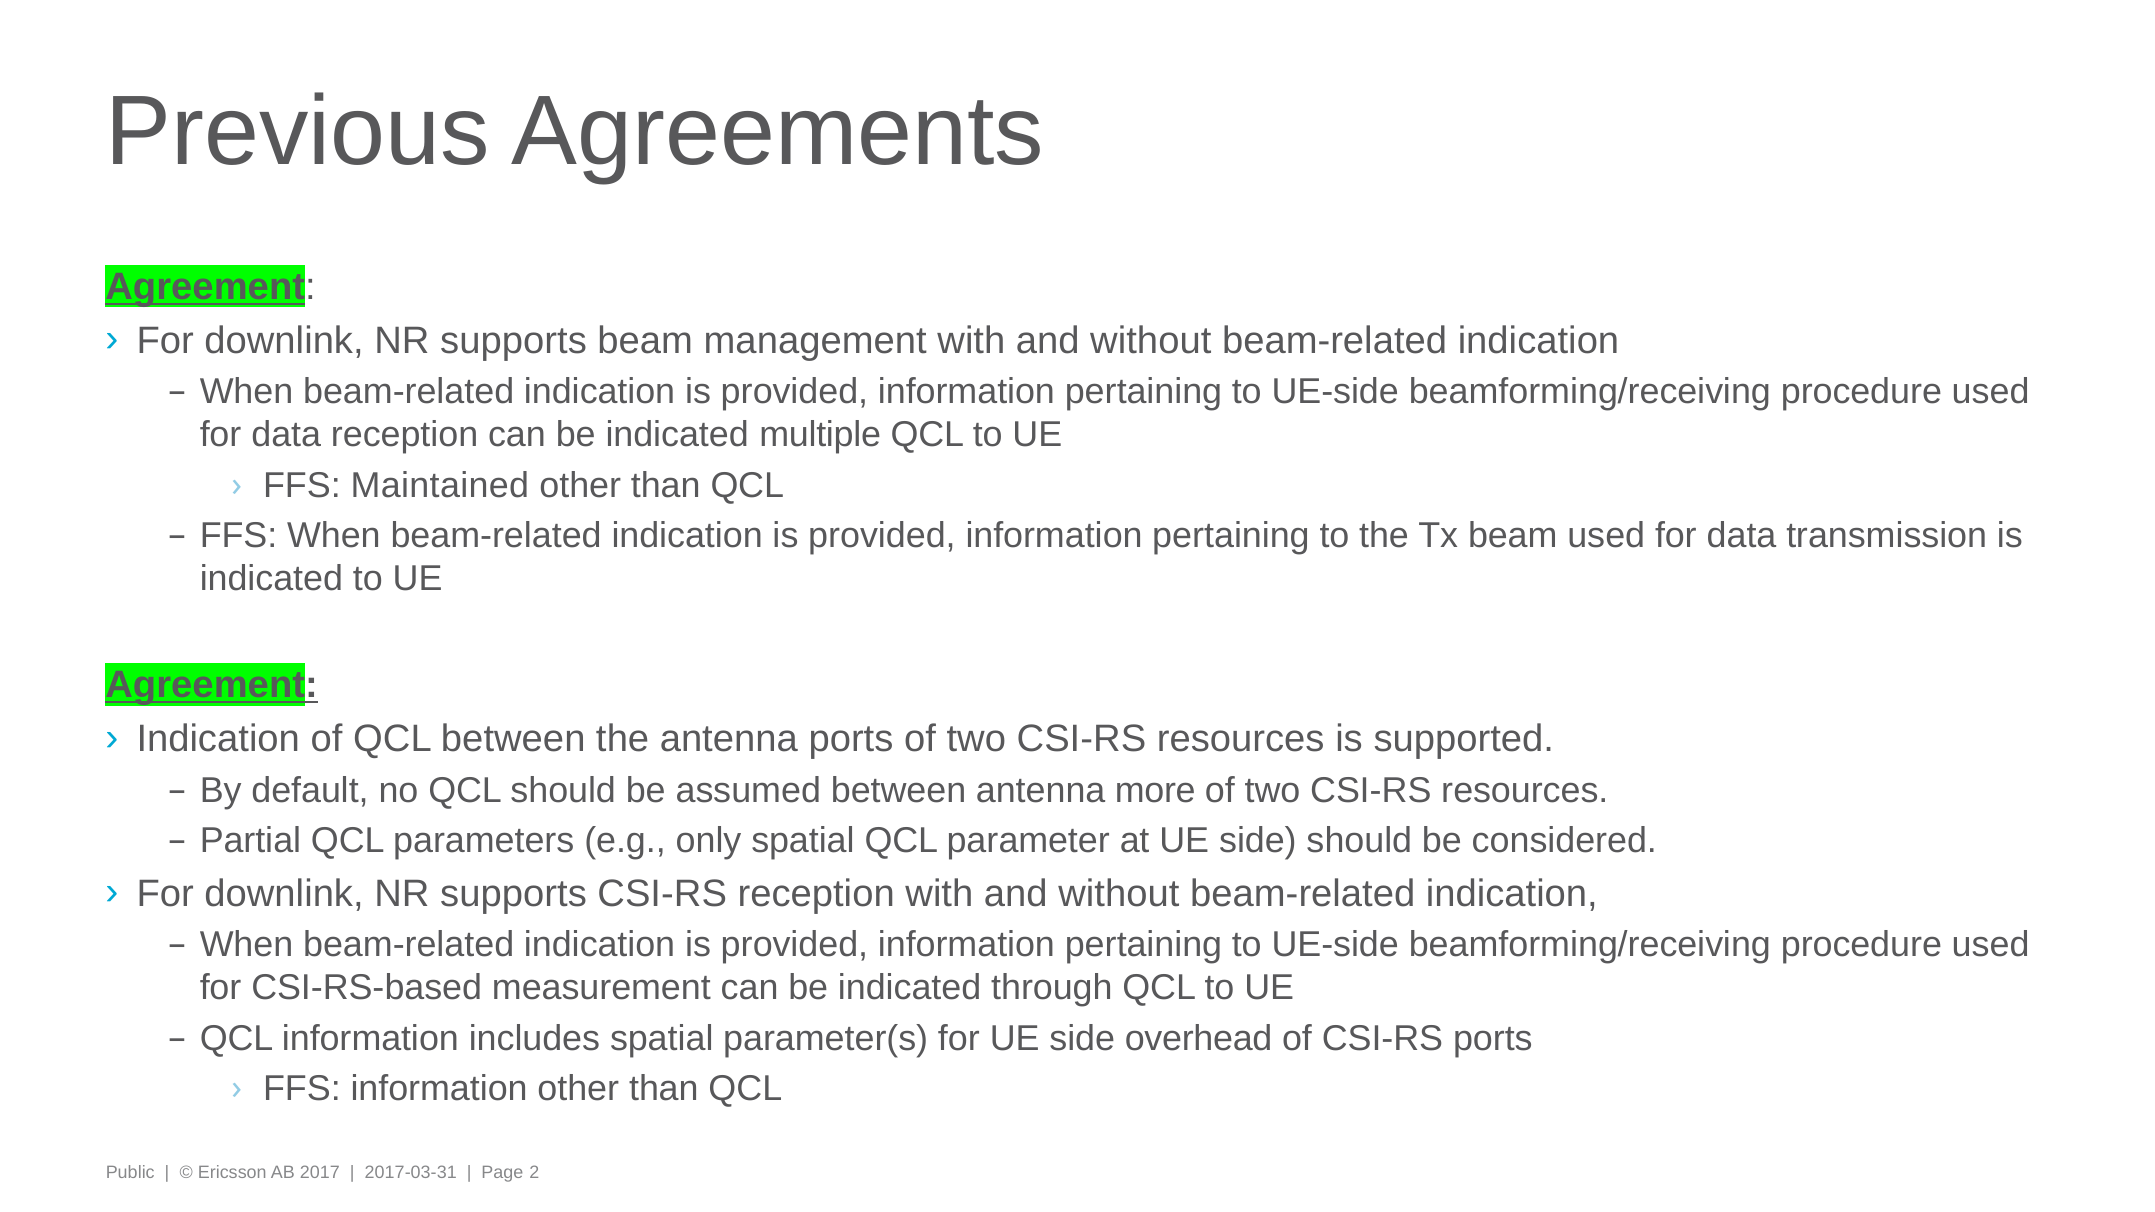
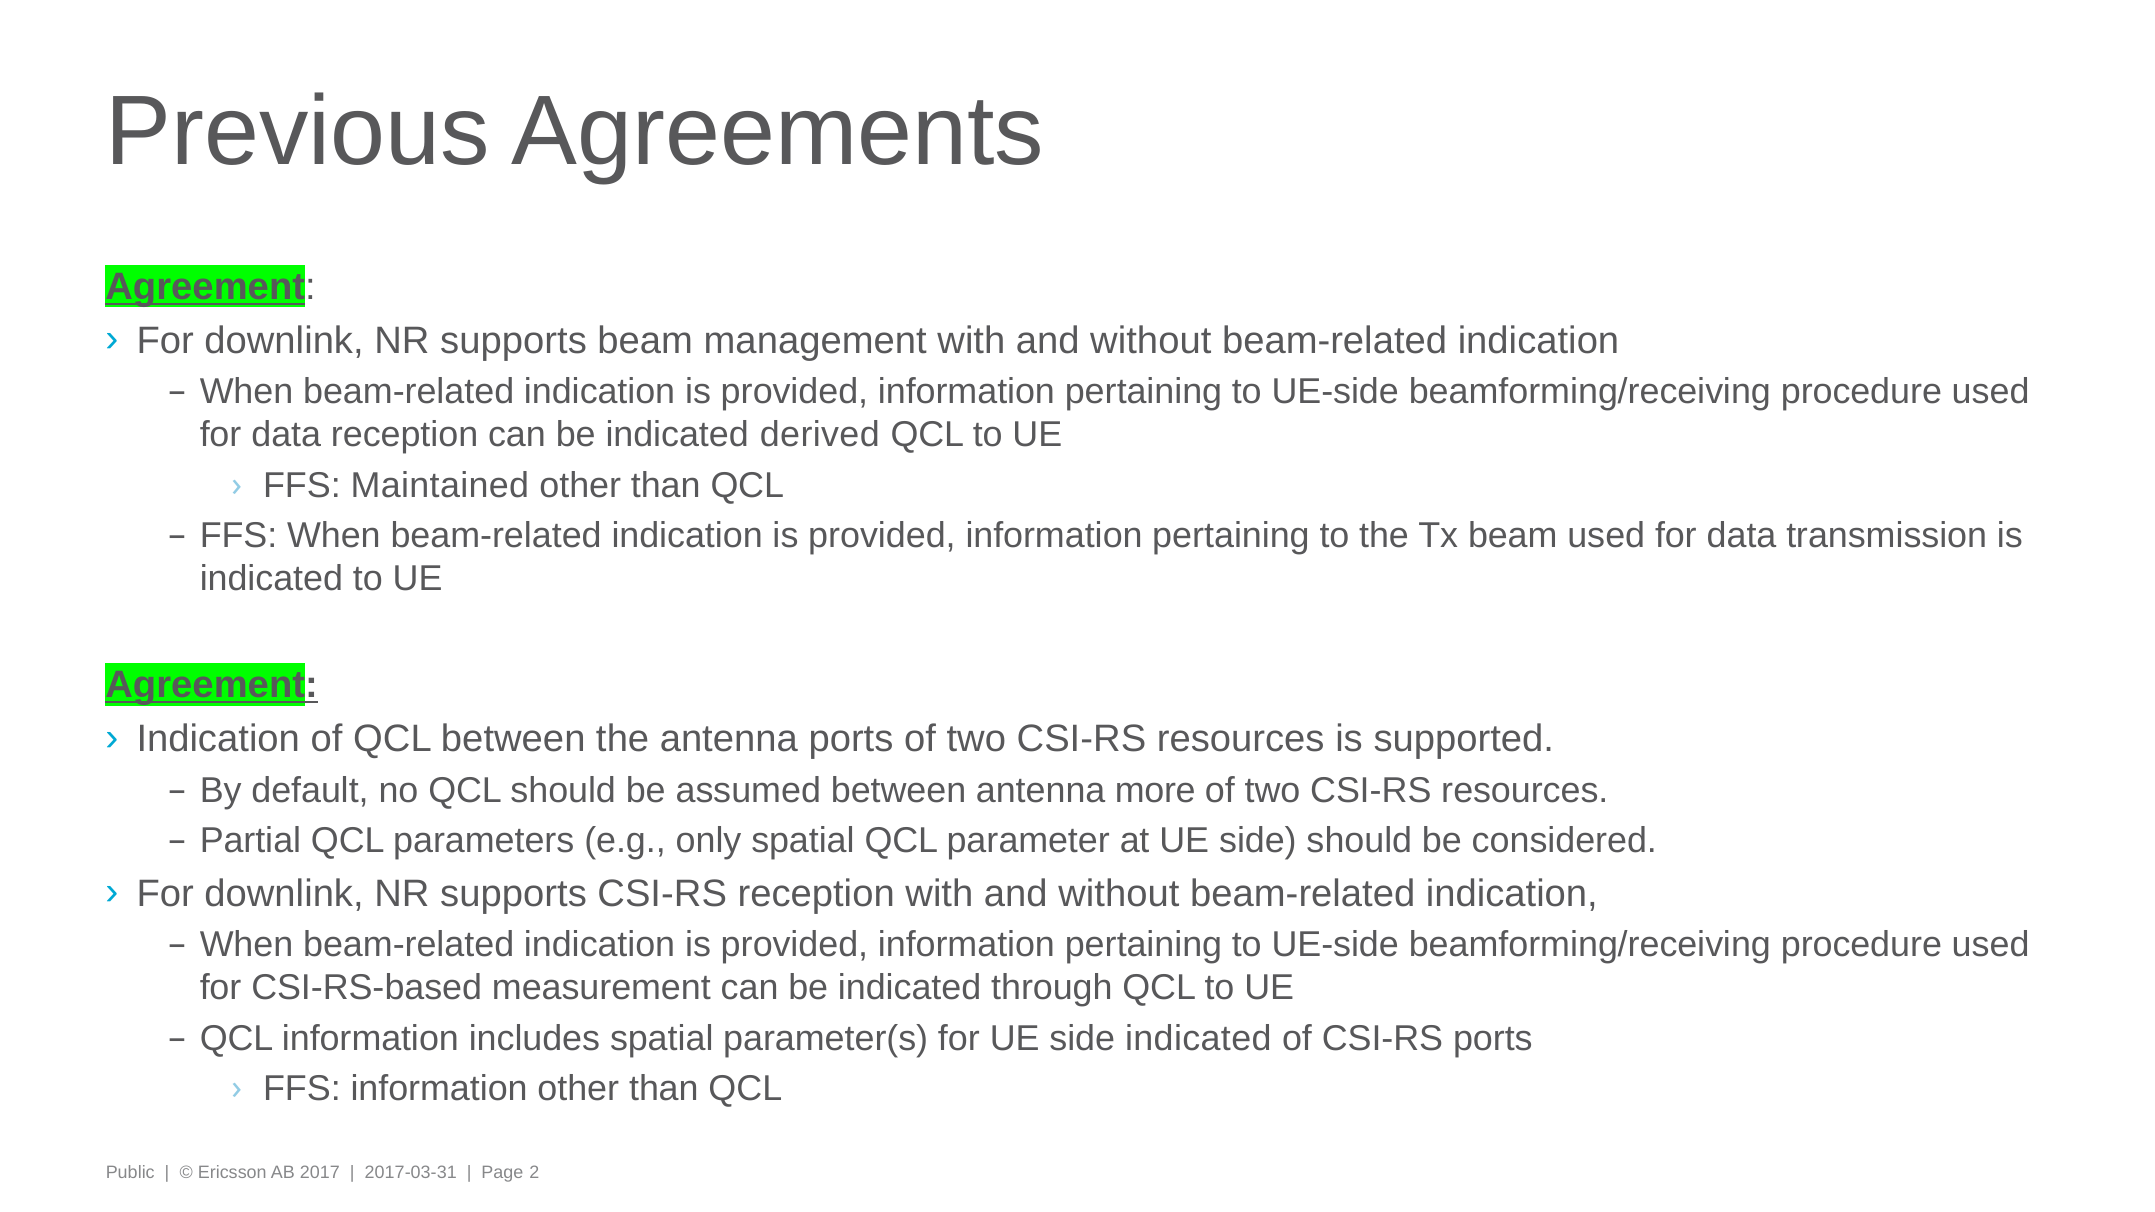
multiple: multiple -> derived
side overhead: overhead -> indicated
